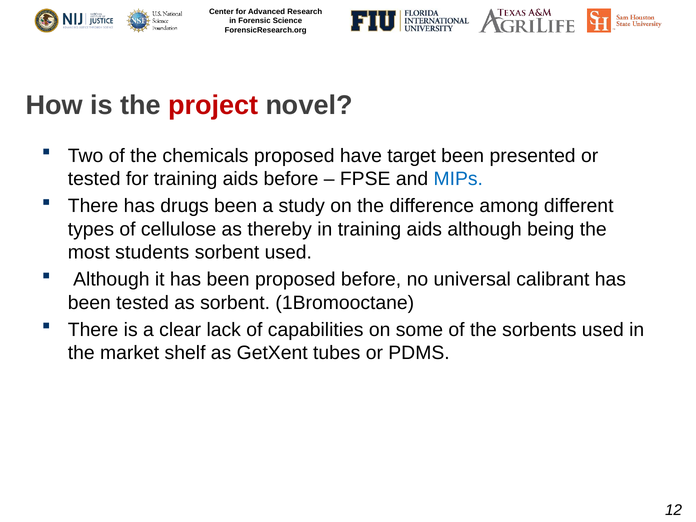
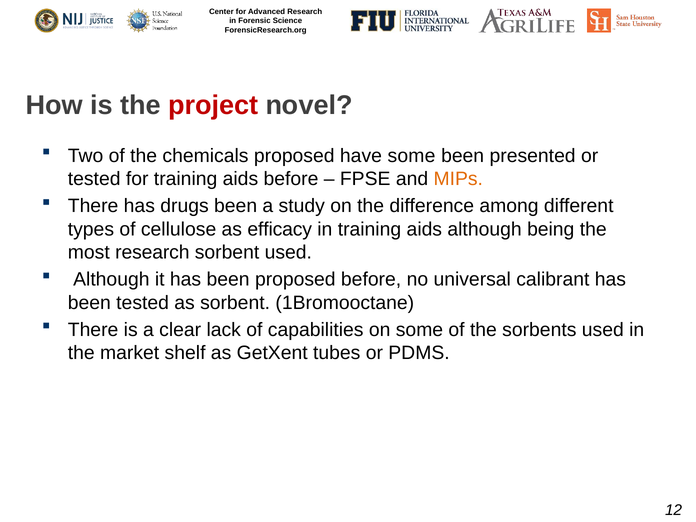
have target: target -> some
MIPs colour: blue -> orange
thereby: thereby -> efficacy
most students: students -> research
